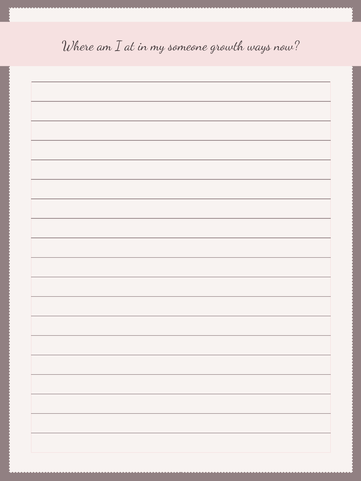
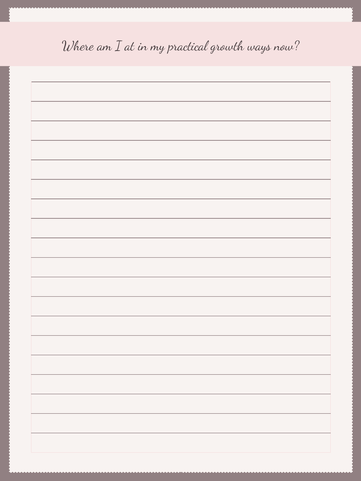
someone: someone -> practical
